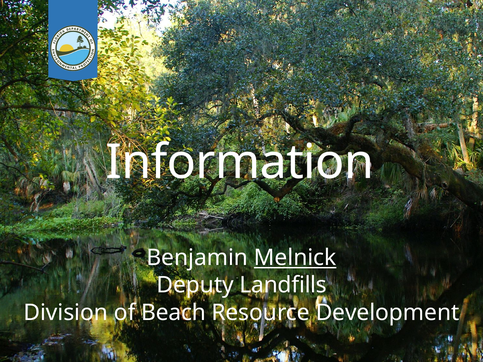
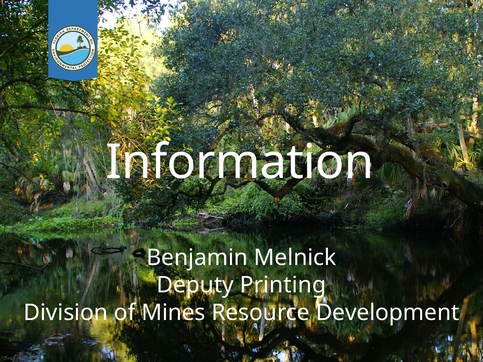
Melnick underline: present -> none
Landfills: Landfills -> Printing
Beach: Beach -> Mines
